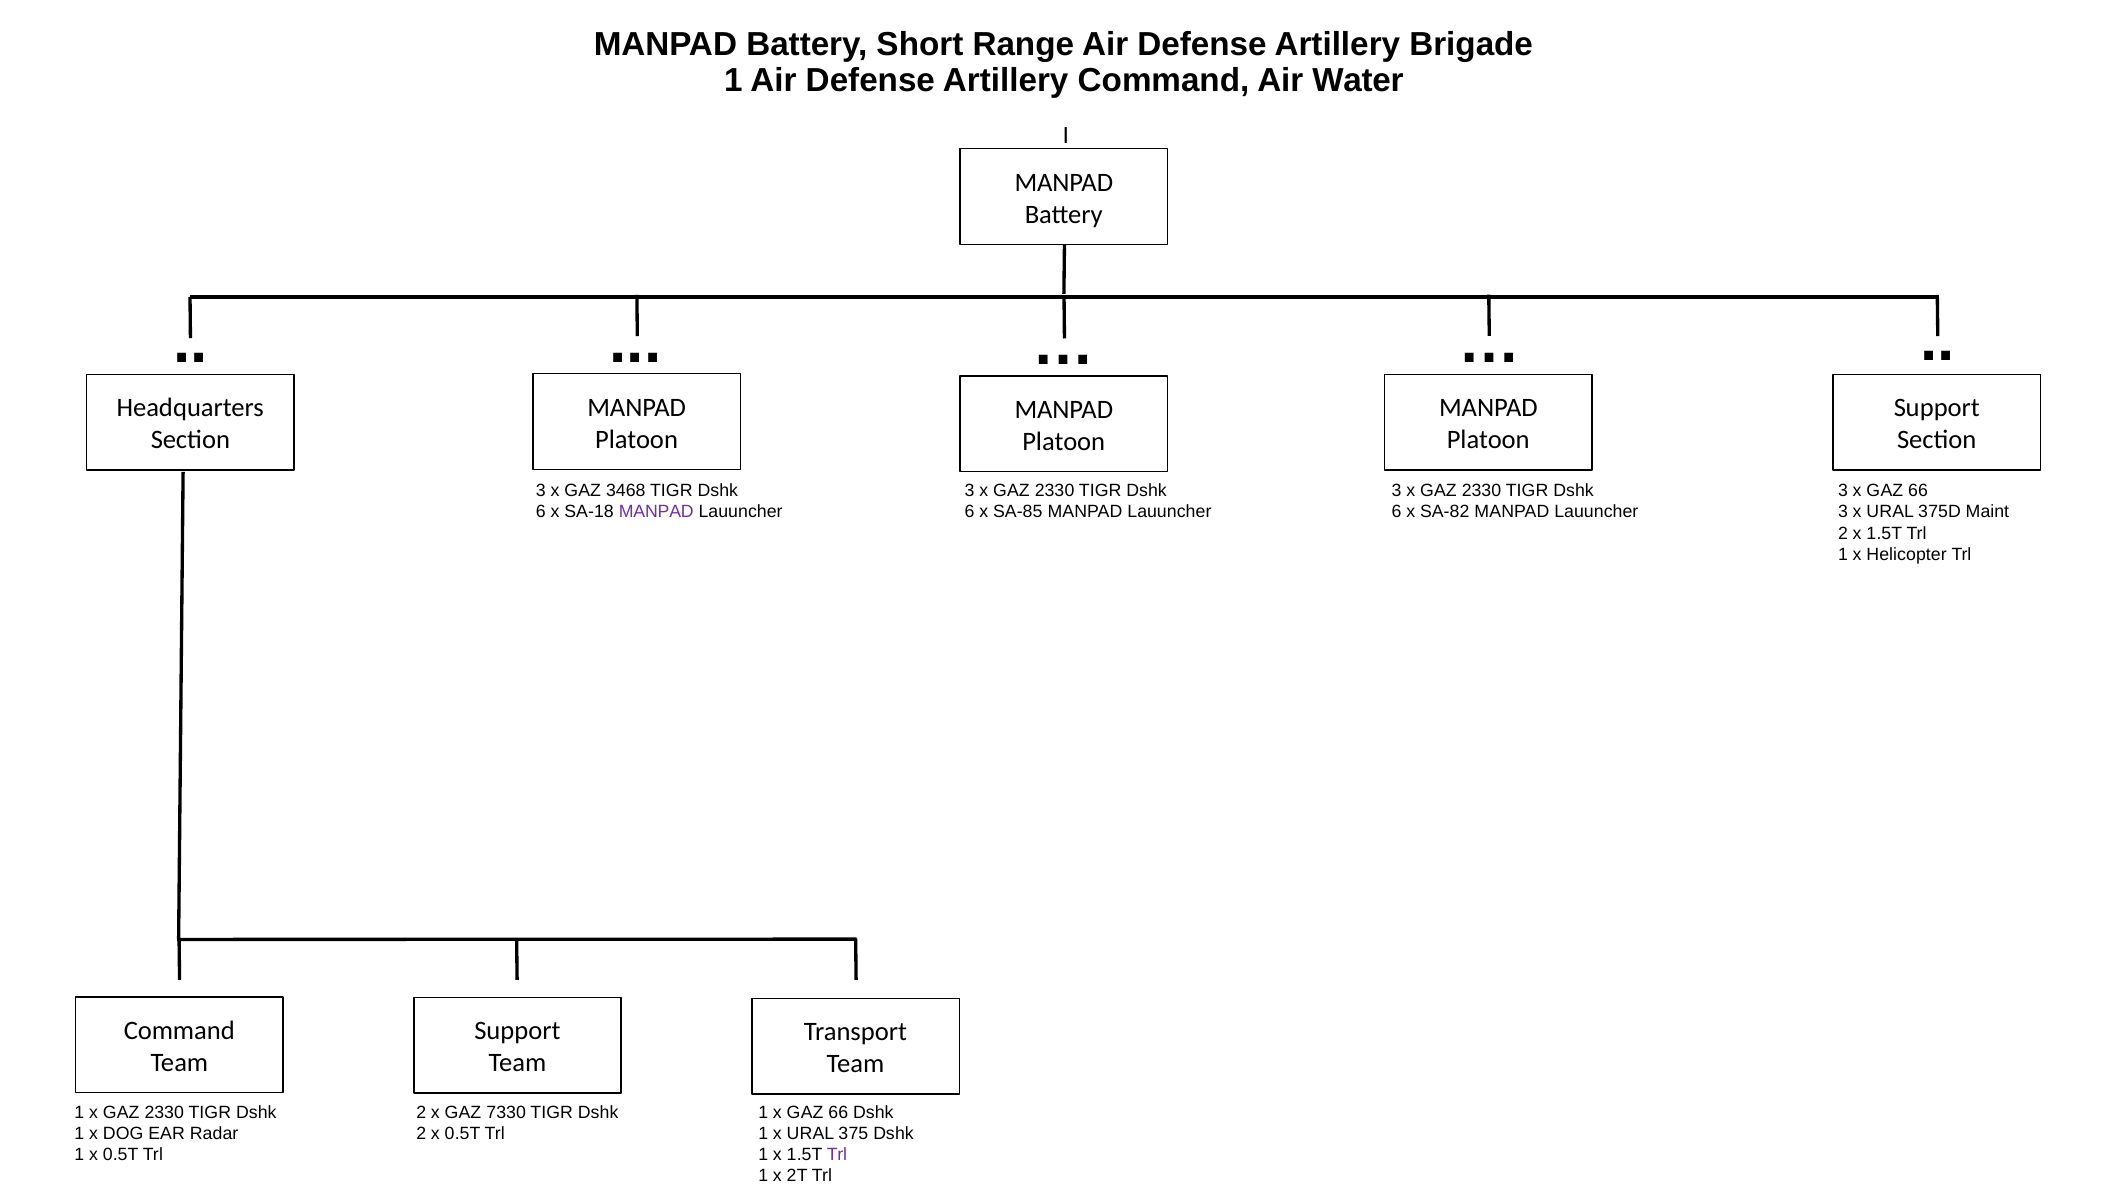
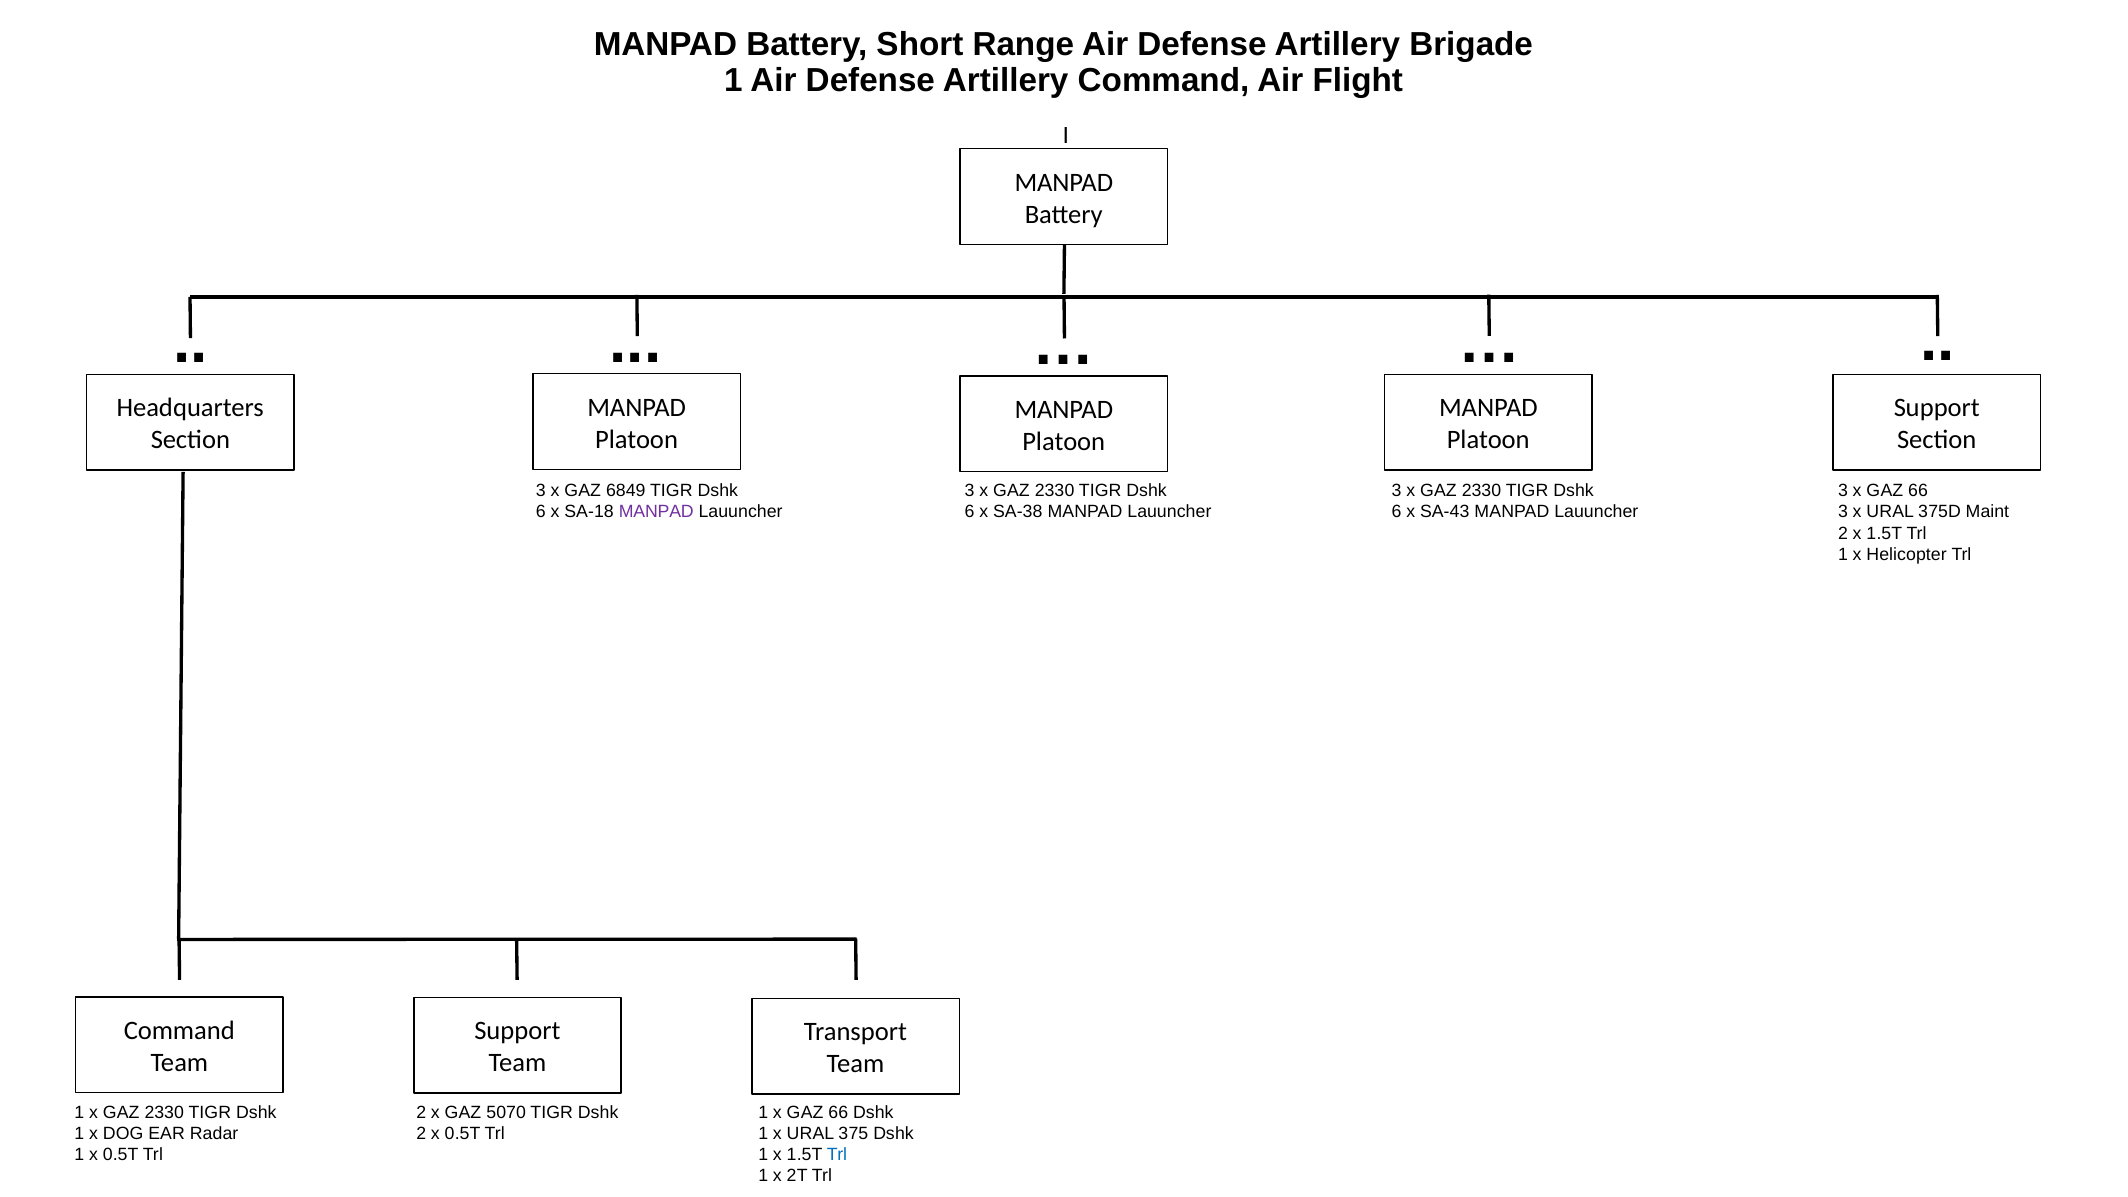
Water: Water -> Flight
3468: 3468 -> 6849
SA-85: SA-85 -> SA-38
SA-82: SA-82 -> SA-43
7330: 7330 -> 5070
Trl at (837, 1155) colour: purple -> blue
